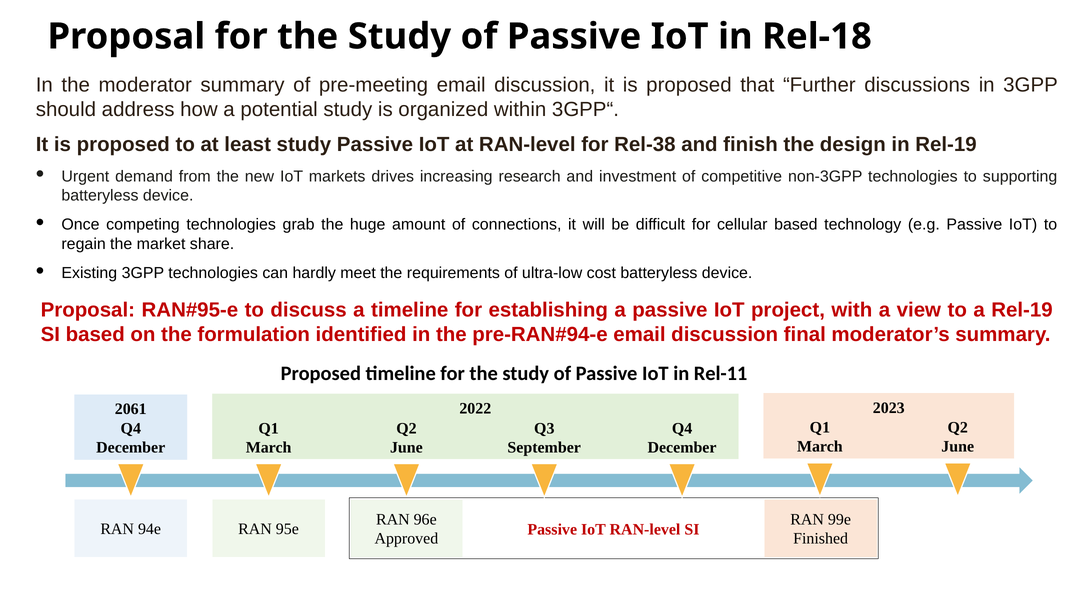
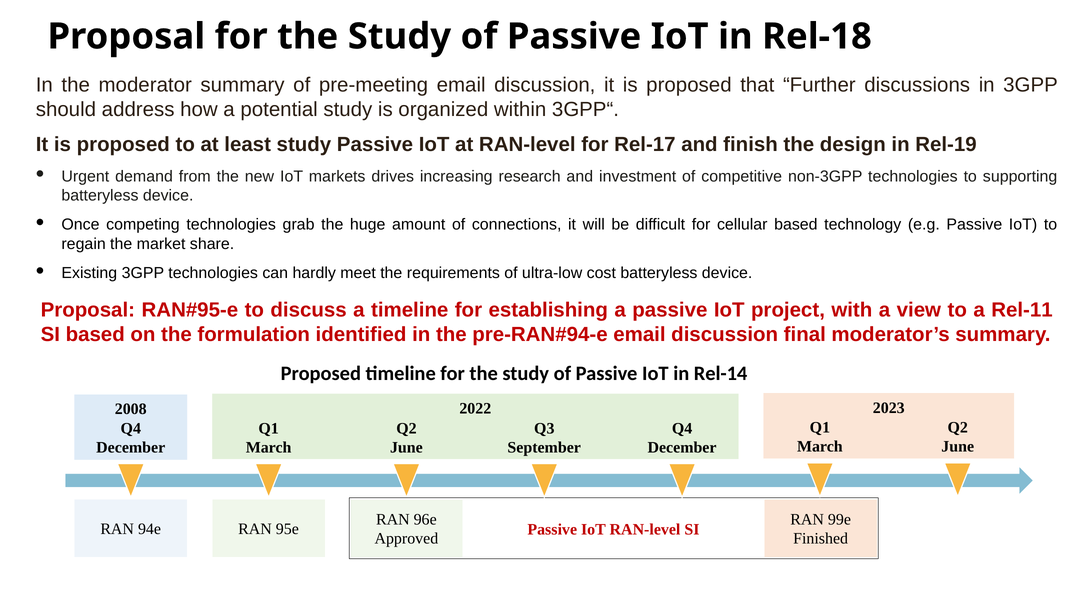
Rel-38: Rel-38 -> Rel-17
a Rel-19: Rel-19 -> Rel-11
Rel-11: Rel-11 -> Rel-14
2061: 2061 -> 2008
